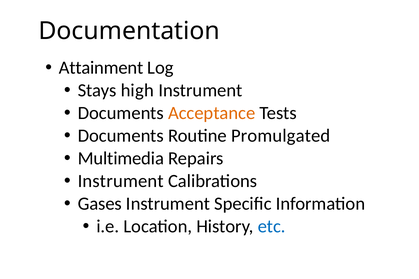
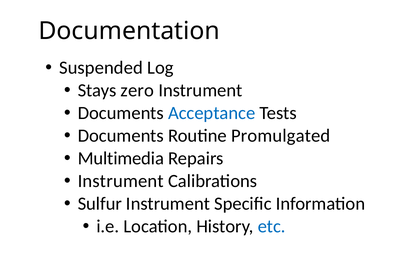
Attainment: Attainment -> Suspended
high: high -> zero
Acceptance colour: orange -> blue
Gases: Gases -> Sulfur
